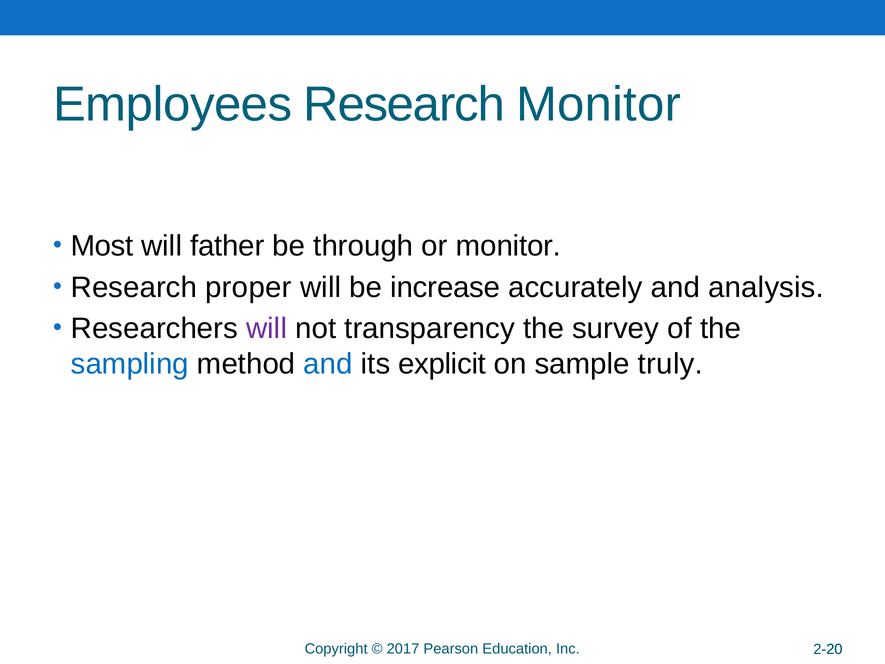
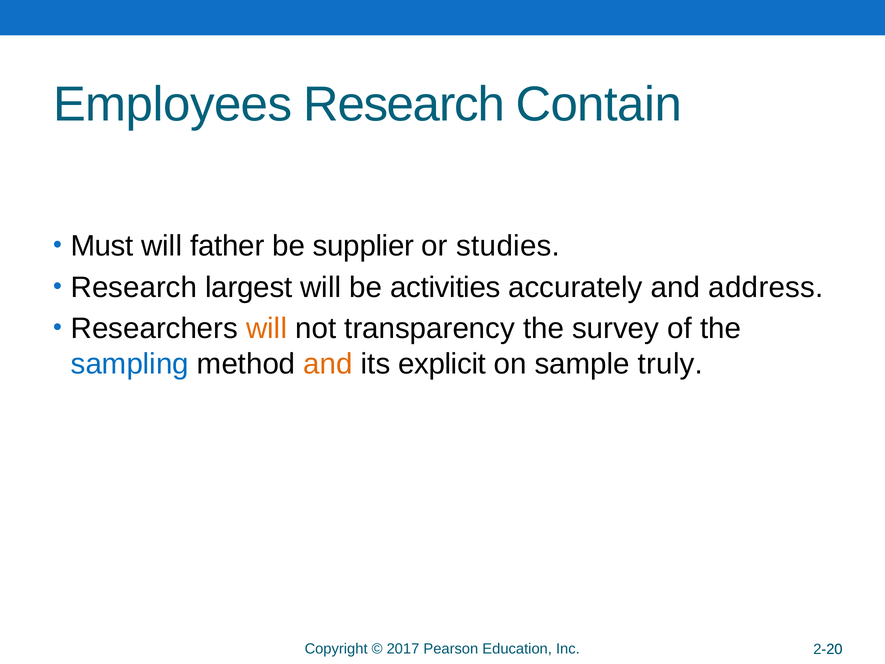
Research Monitor: Monitor -> Contain
Most: Most -> Must
through: through -> supplier
or monitor: monitor -> studies
proper: proper -> largest
increase: increase -> activities
analysis: analysis -> address
will at (267, 329) colour: purple -> orange
and at (328, 364) colour: blue -> orange
